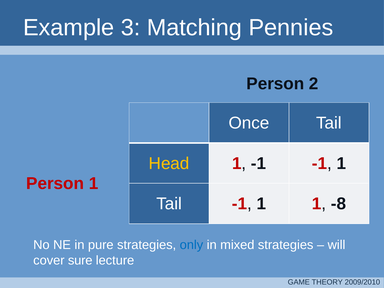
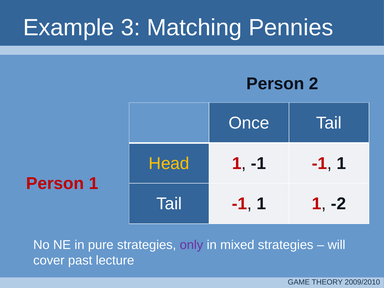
-8: -8 -> -2
only colour: blue -> purple
sure: sure -> past
